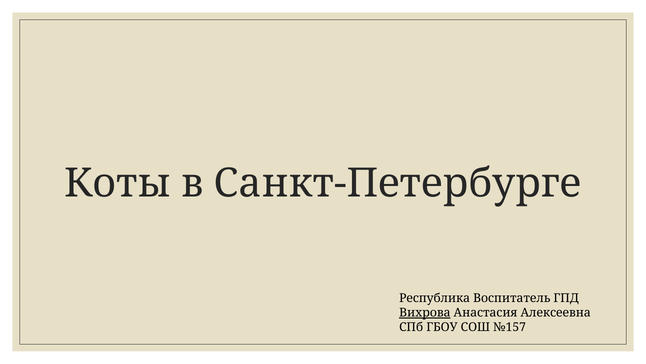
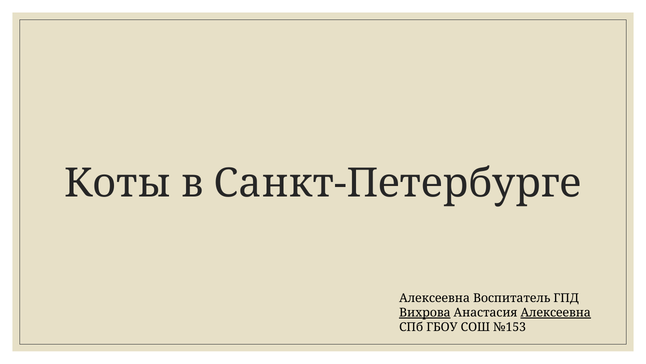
Республика at (435, 298): Республика -> Алексеевна
Алексеевна at (556, 312) underline: none -> present
№157: №157 -> №153
